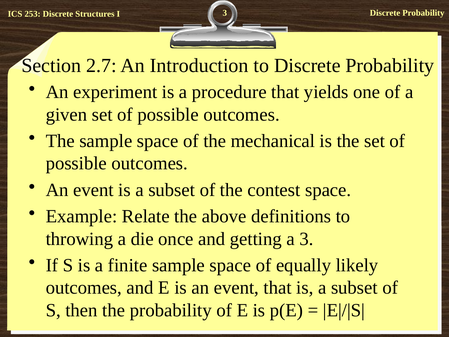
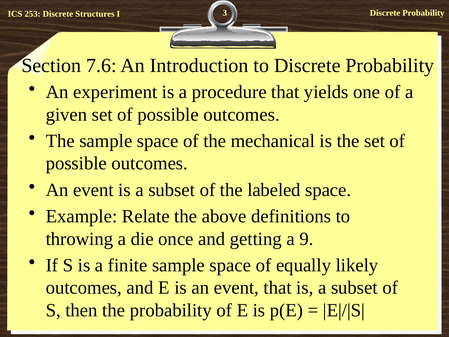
2.7: 2.7 -> 7.6
contest: contest -> labeled
a 3: 3 -> 9
